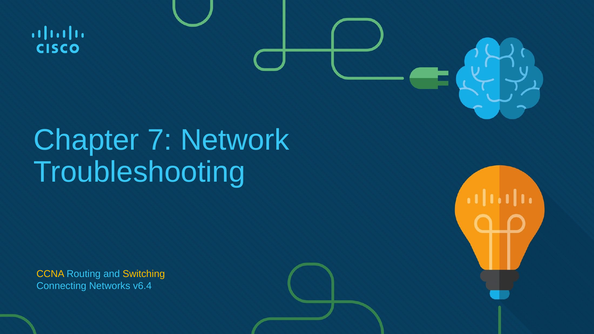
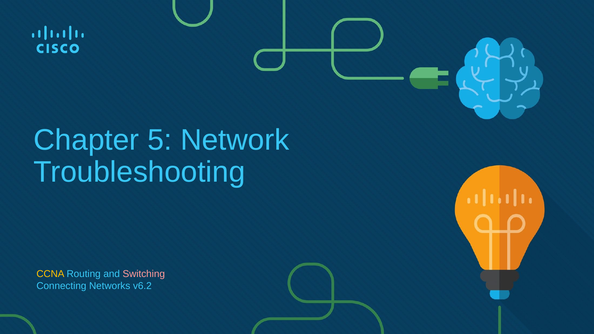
7: 7 -> 5
Switching colour: yellow -> pink
v6.4: v6.4 -> v6.2
